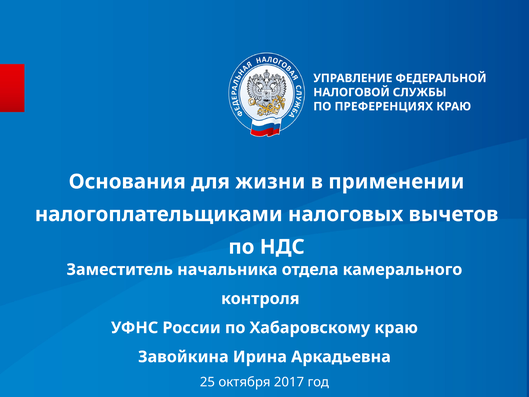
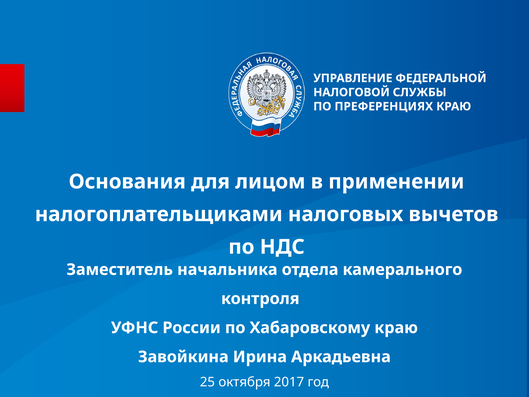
жизни: жизни -> лицом
